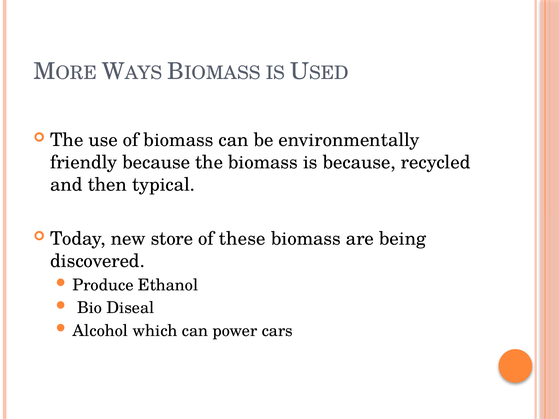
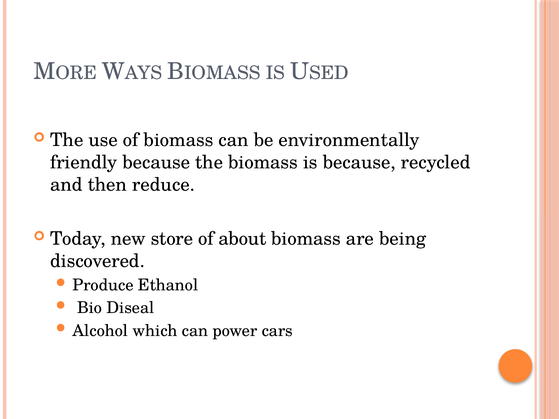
typical: typical -> reduce
these: these -> about
